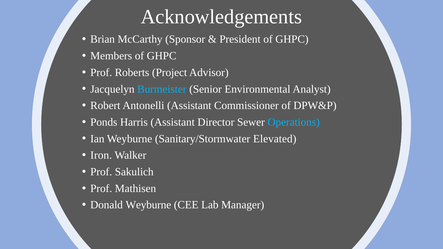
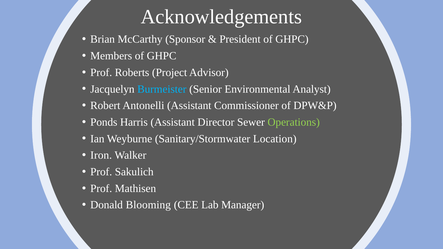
Operations colour: light blue -> light green
Elevated: Elevated -> Location
Donald Weyburne: Weyburne -> Blooming
